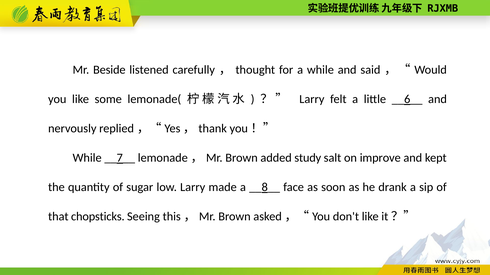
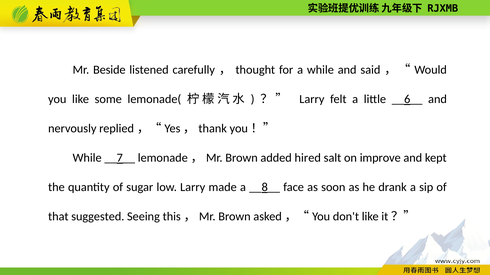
study: study -> hired
chopsticks: chopsticks -> suggested
